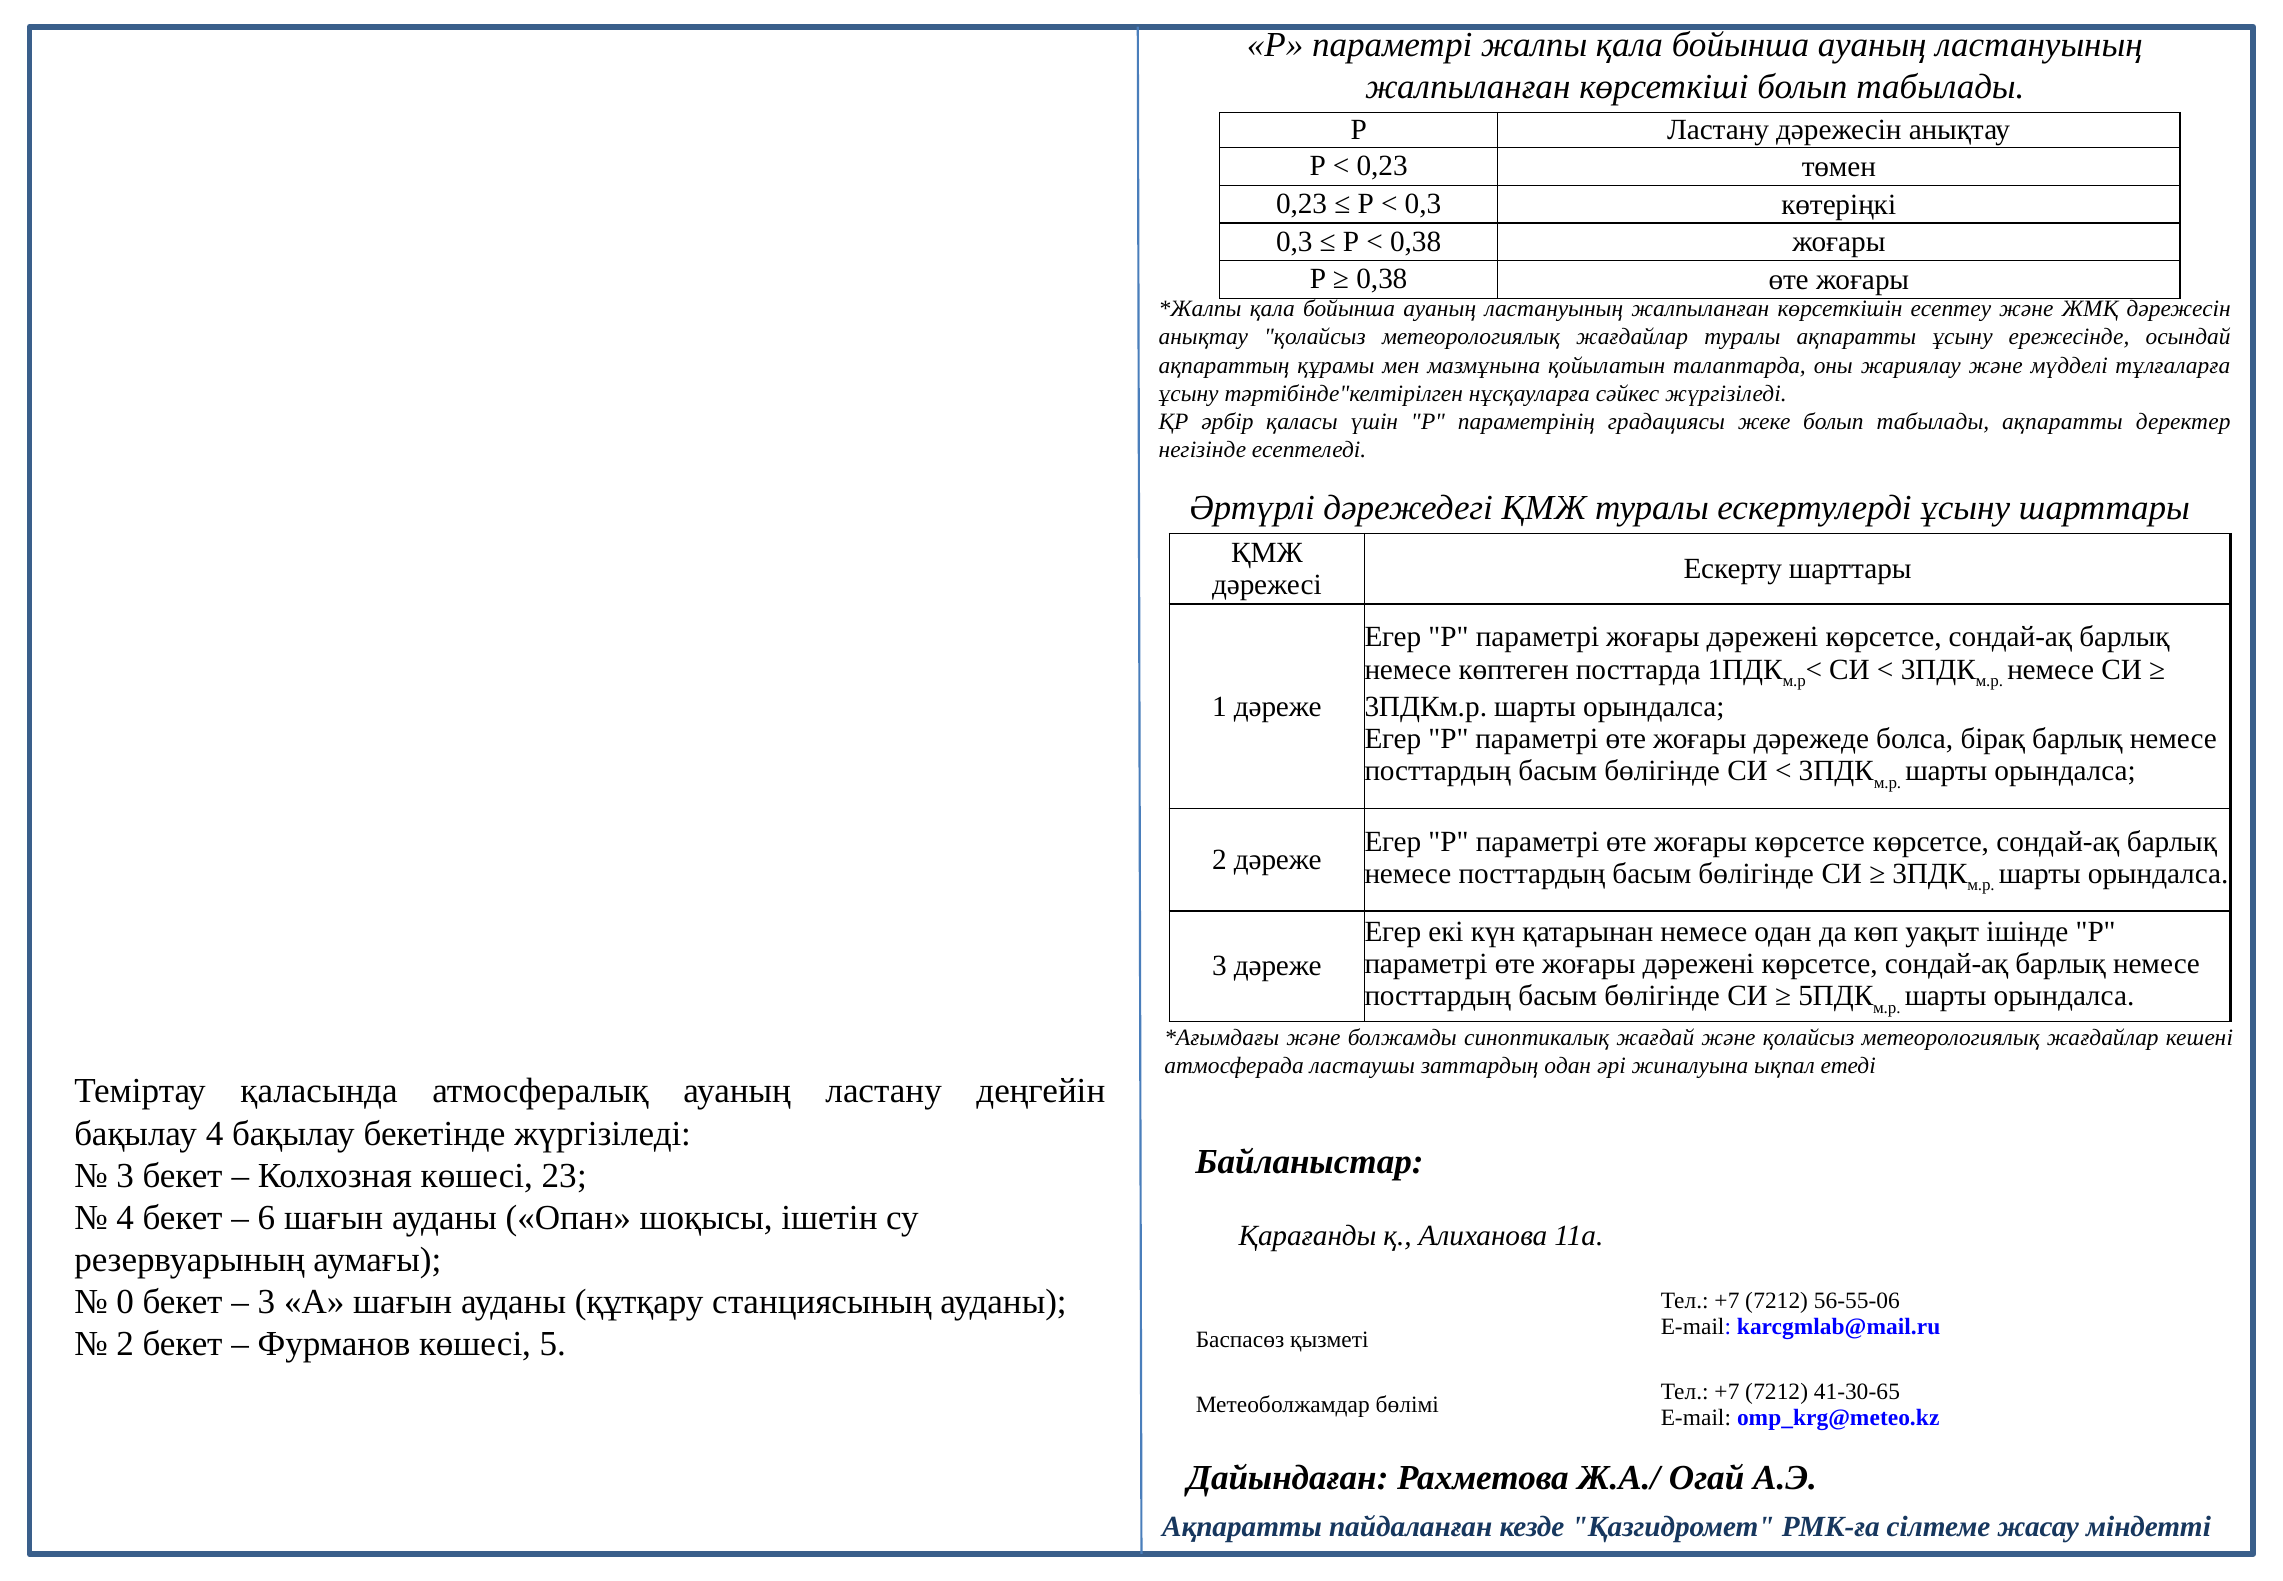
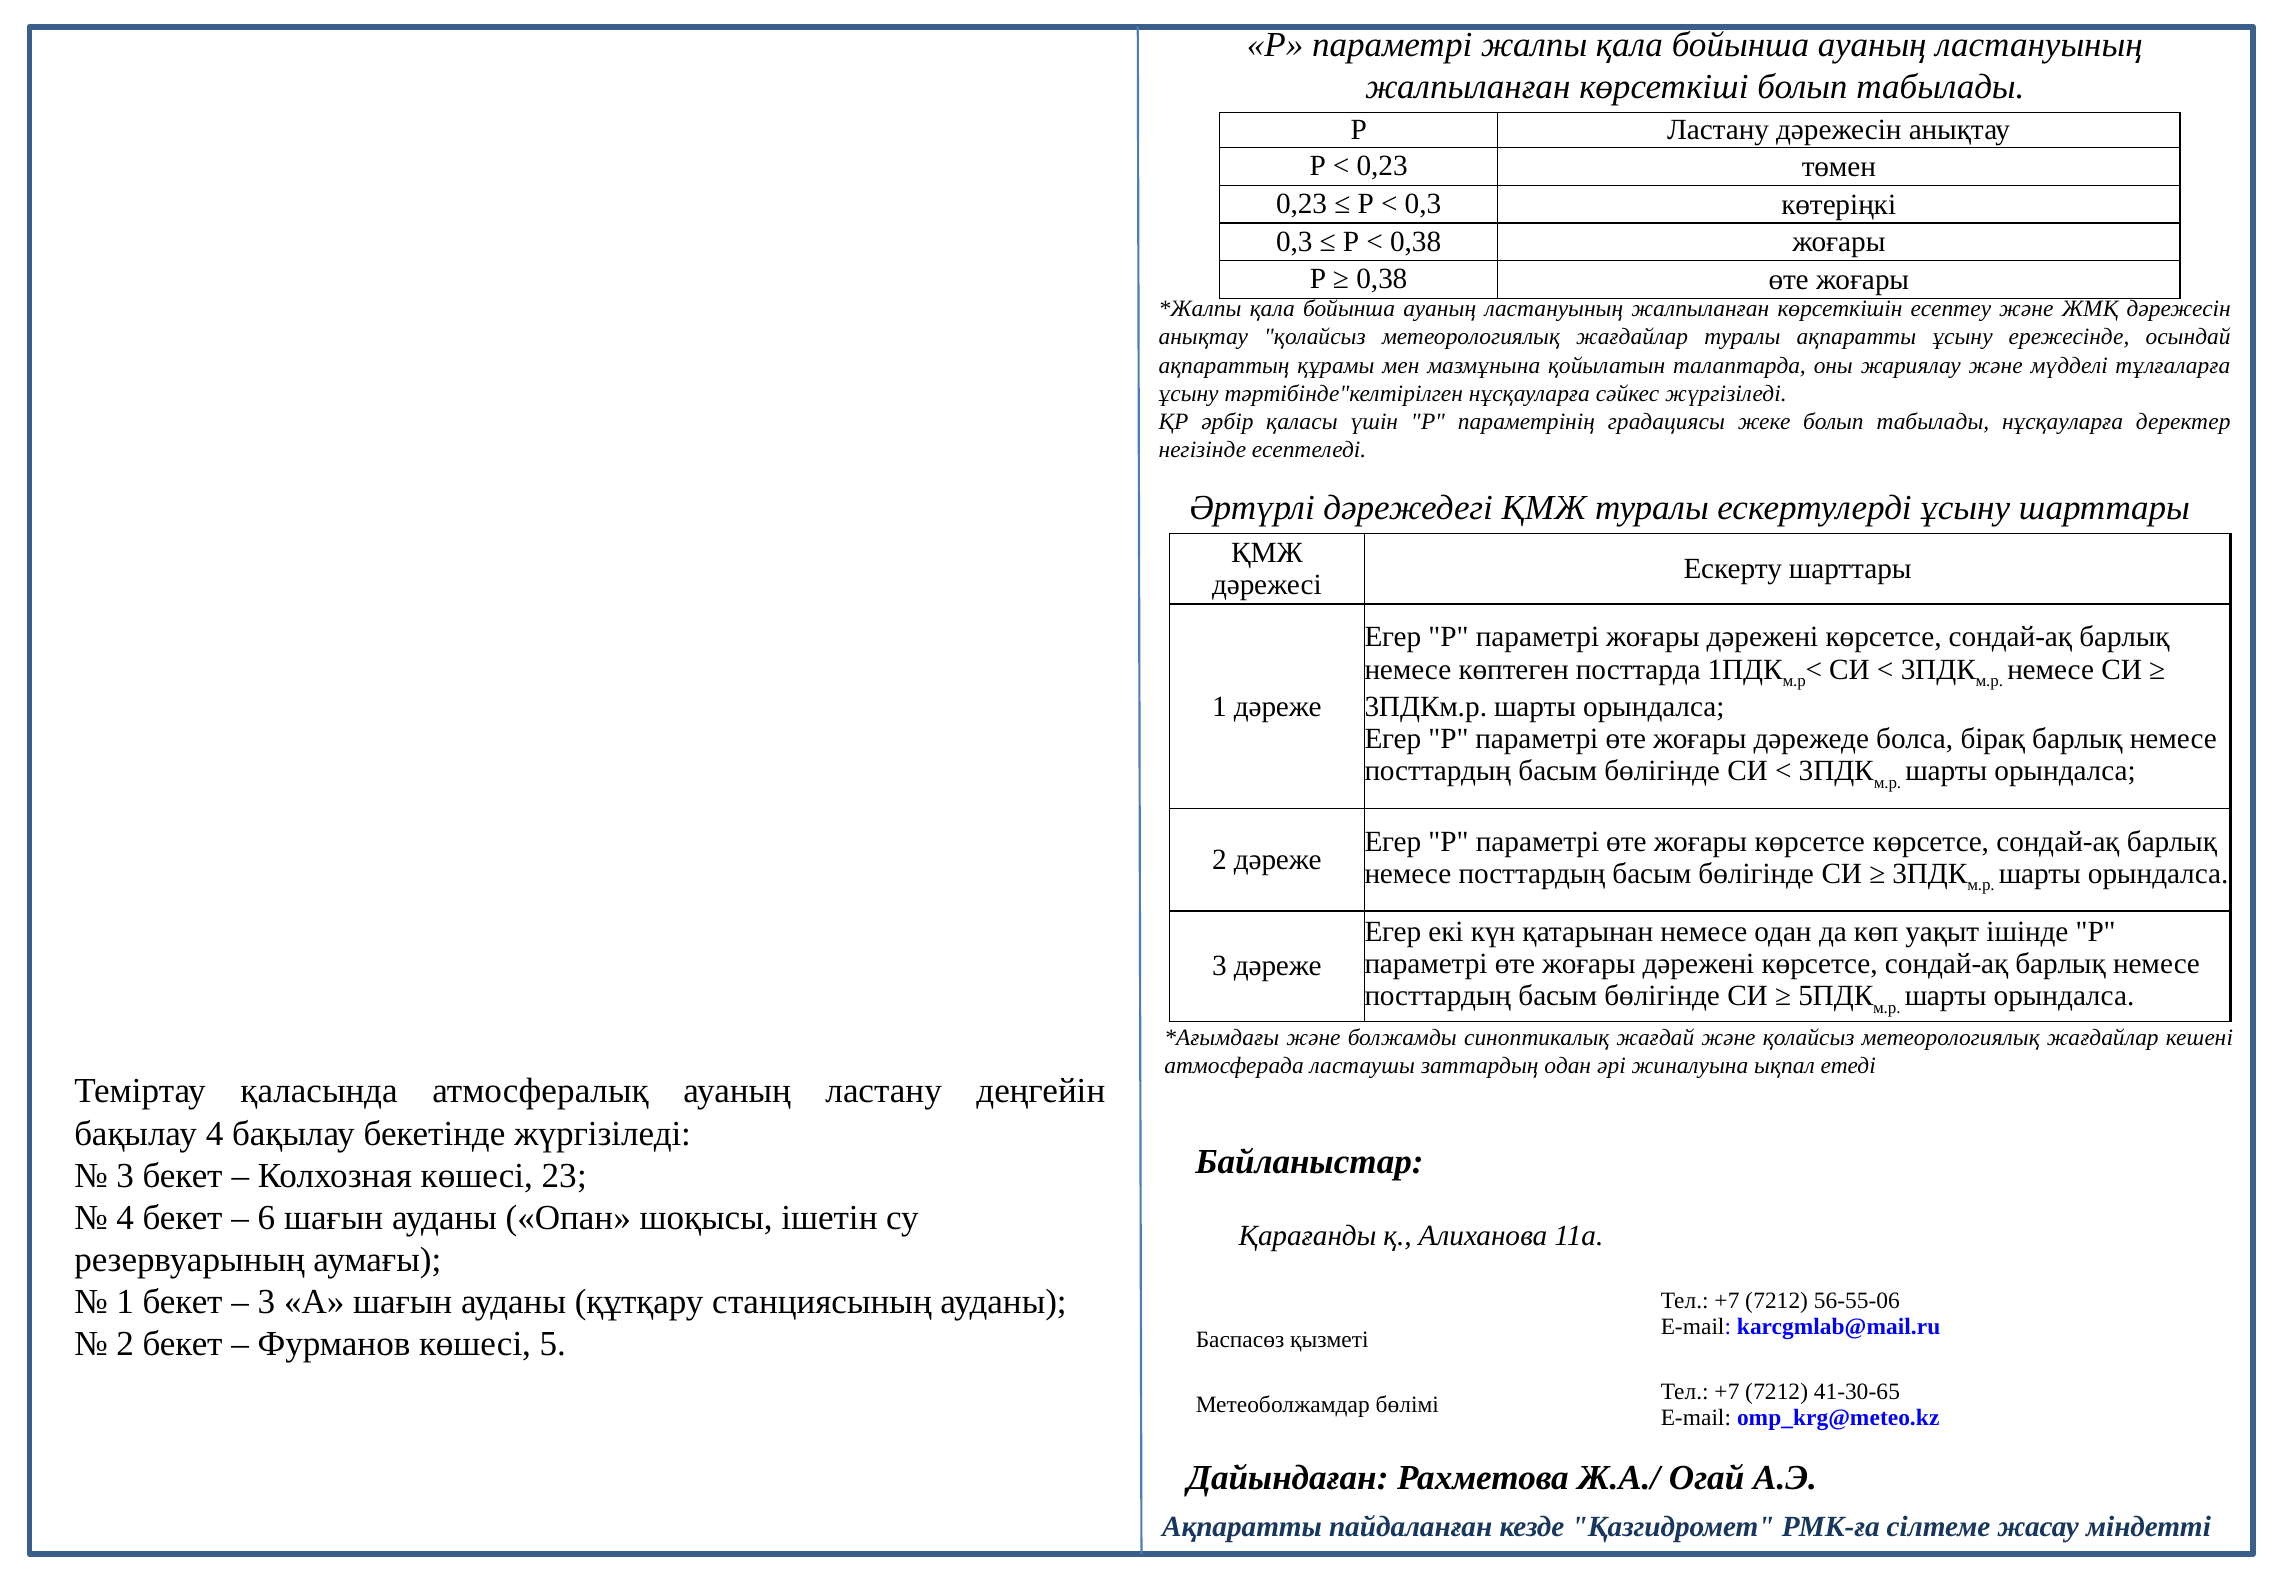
табылады ақпаратты: ақпаратты -> нұсқауларға
0 at (125, 1302): 0 -> 1
